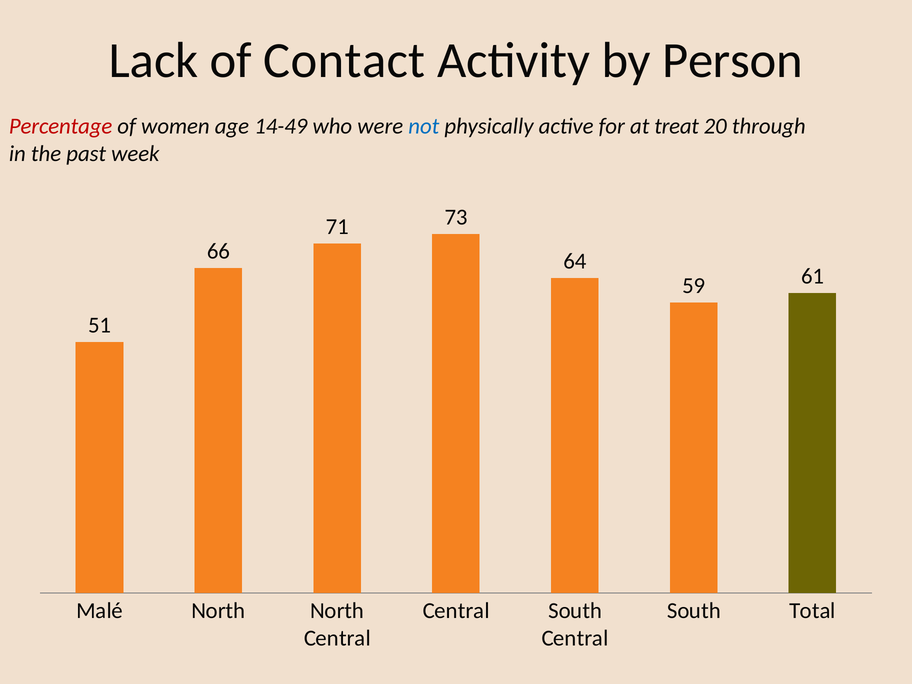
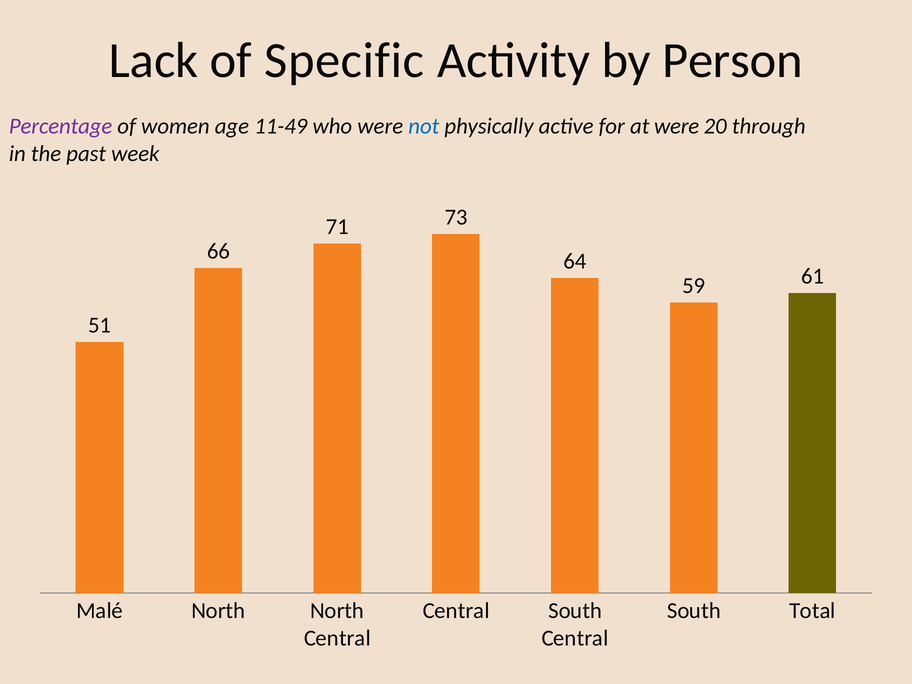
Contact: Contact -> Specific
Percentage colour: red -> purple
14-49: 14-49 -> 11-49
at treat: treat -> were
